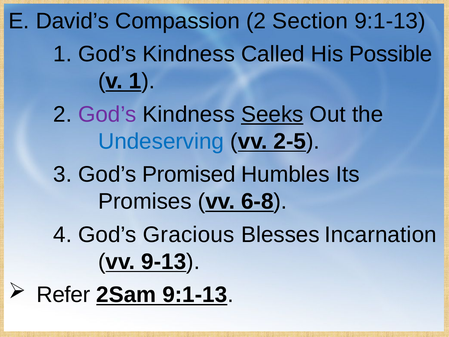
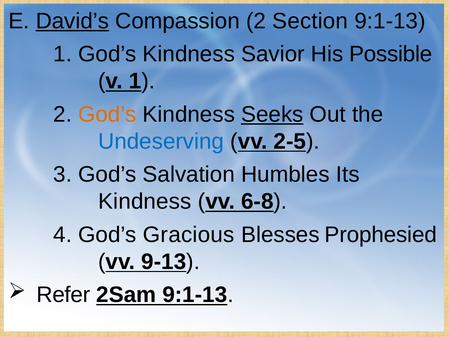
David’s underline: none -> present
Called: Called -> Savior
God’s at (107, 114) colour: purple -> orange
Promised: Promised -> Salvation
Promises at (145, 201): Promises -> Kindness
Incarnation: Incarnation -> Prophesied
